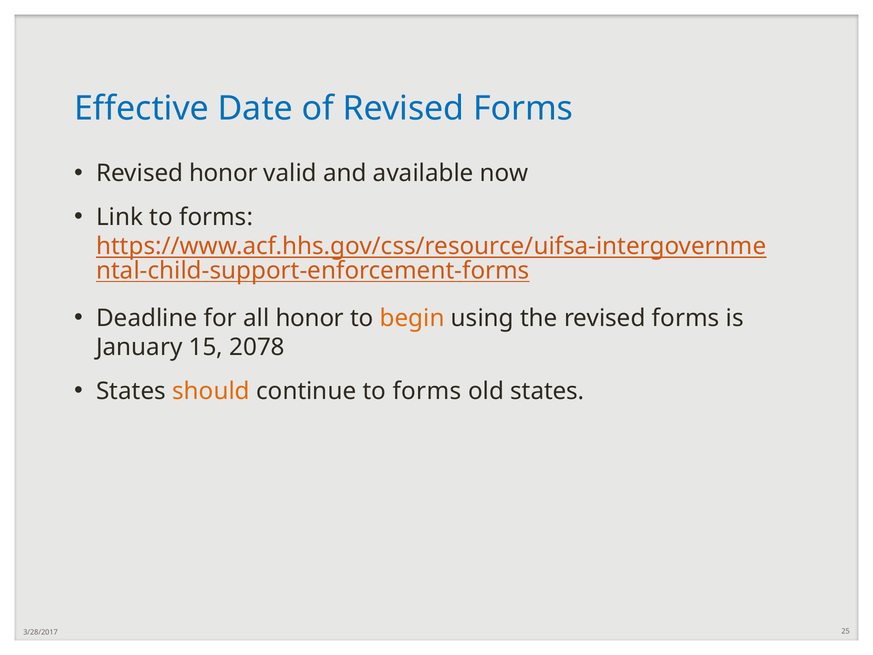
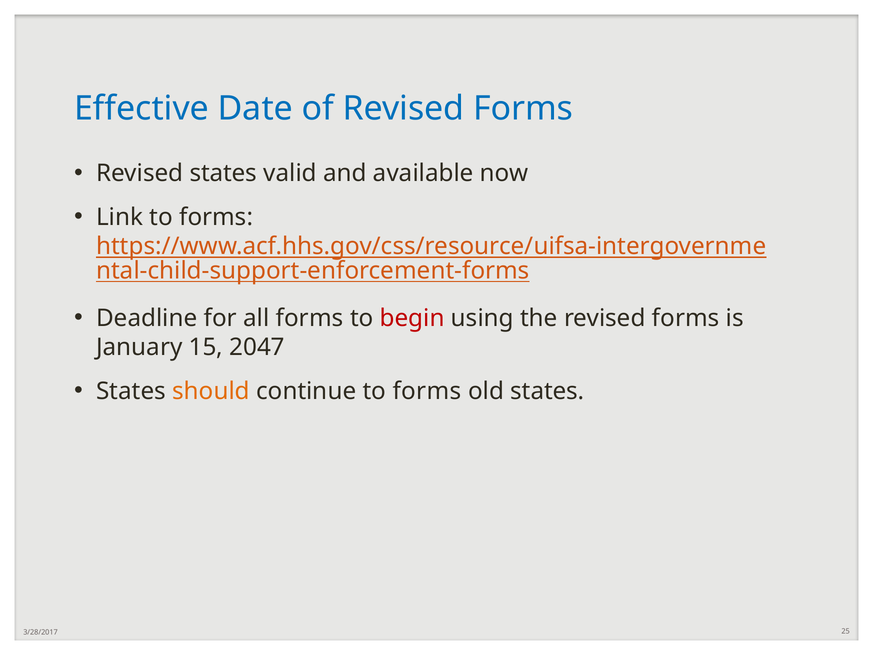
Revised honor: honor -> states
all honor: honor -> forms
begin colour: orange -> red
2078: 2078 -> 2047
